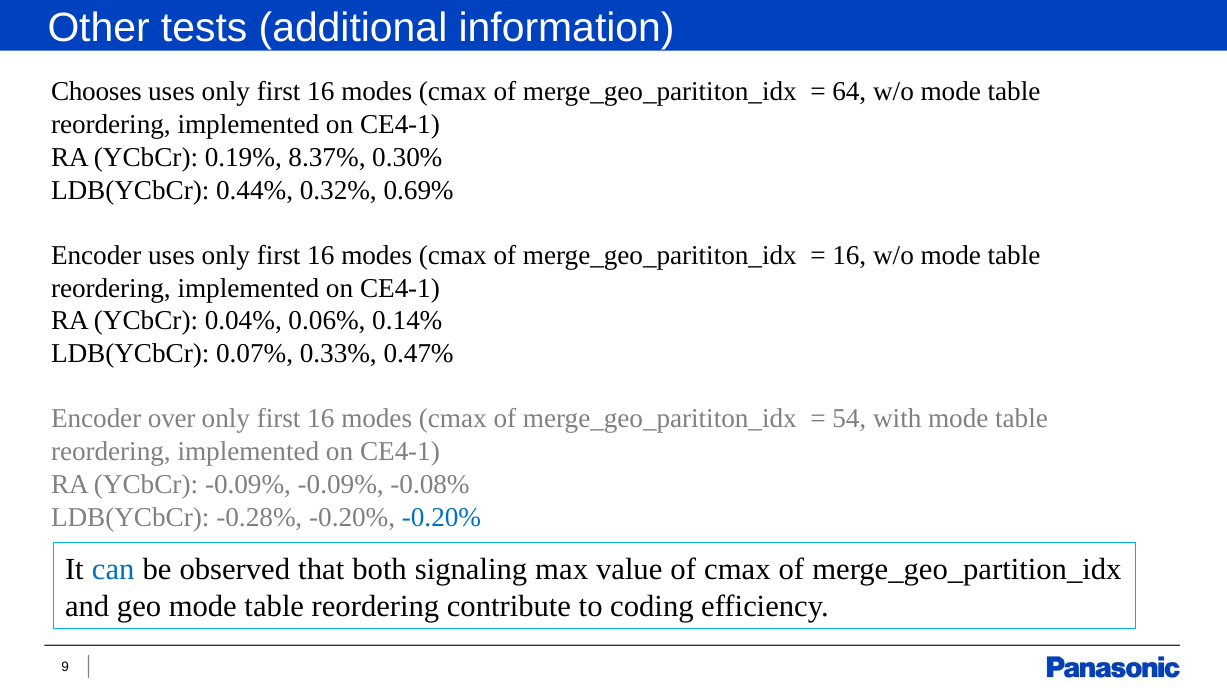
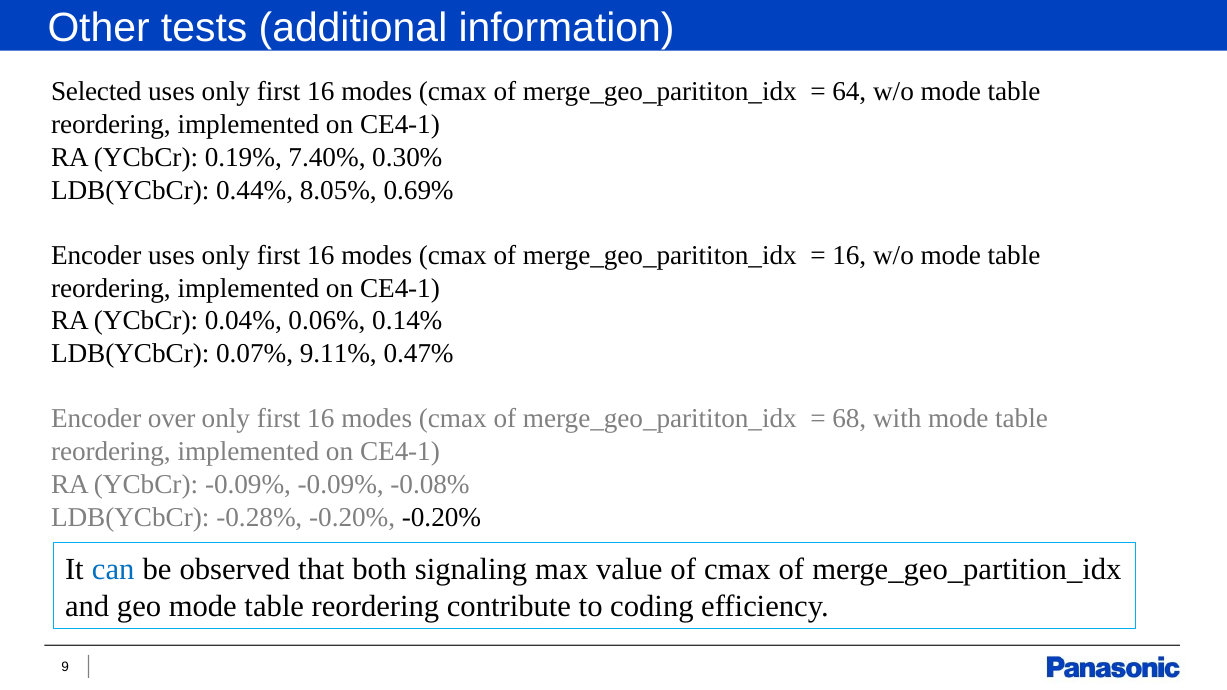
Chooses: Chooses -> Selected
8.37%: 8.37% -> 7.40%
0.32%: 0.32% -> 8.05%
0.33%: 0.33% -> 9.11%
54: 54 -> 68
-0.20% at (442, 517) colour: blue -> black
